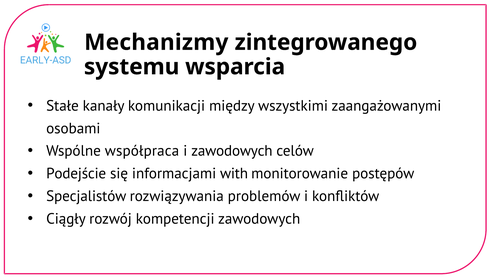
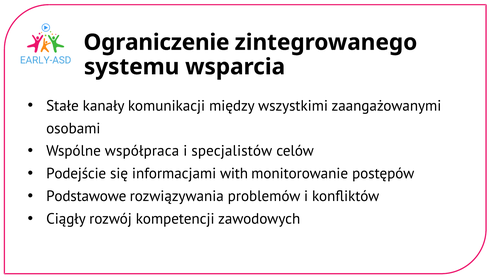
Mechanizmy: Mechanizmy -> Ograniczenie
i zawodowych: zawodowych -> specjalistów
Specjalistów: Specjalistów -> Podstawowe
